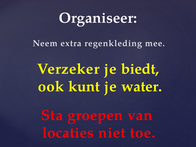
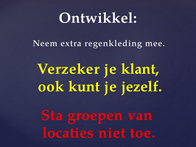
Organiseer: Organiseer -> Ontwikkel
biedt: biedt -> klant
water: water -> jezelf
